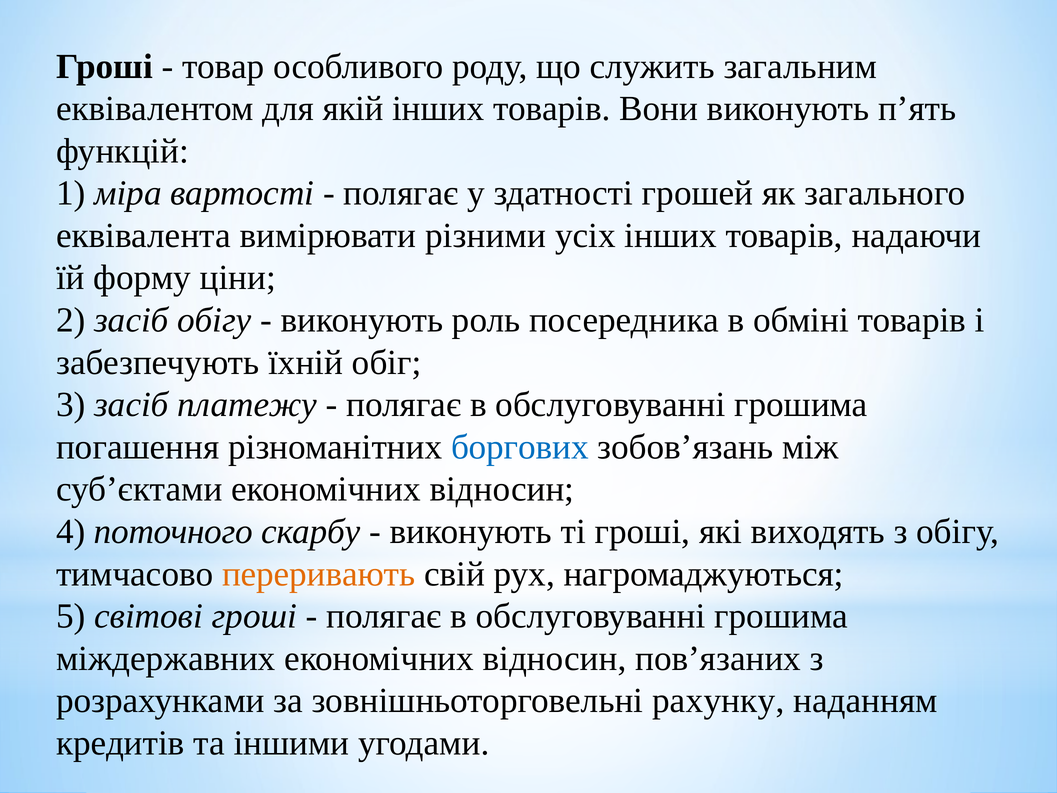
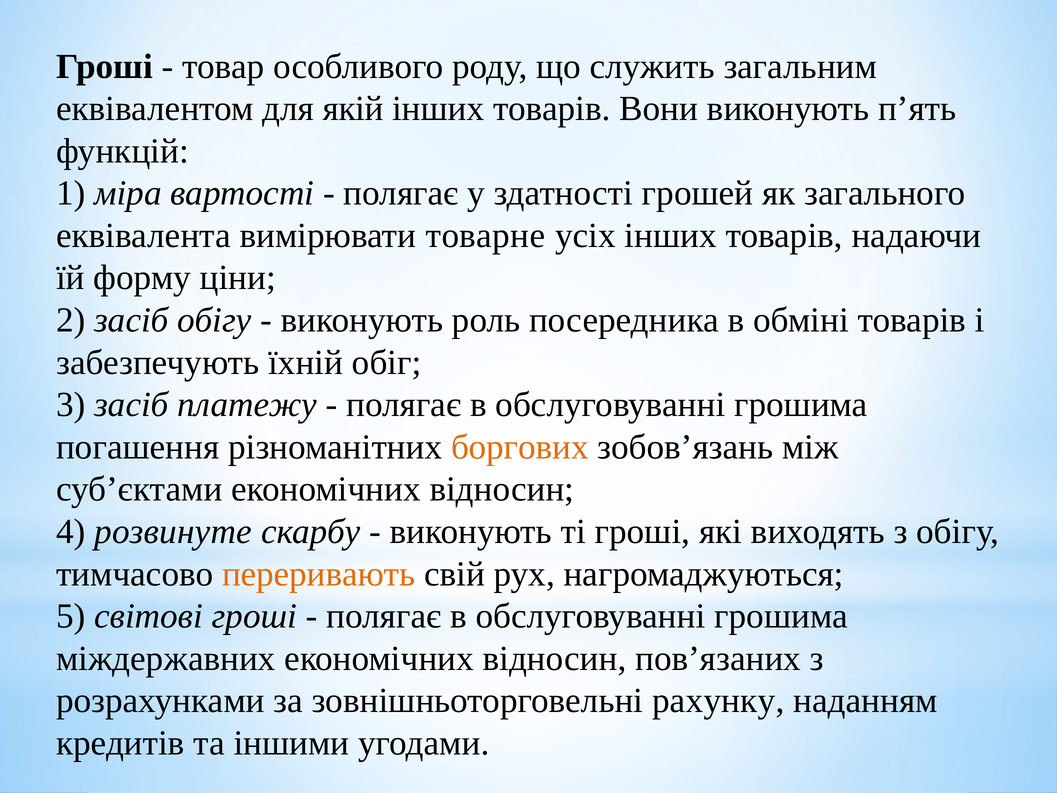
різними: різними -> товарне
боргових colour: blue -> orange
поточного: поточного -> розвинуте
